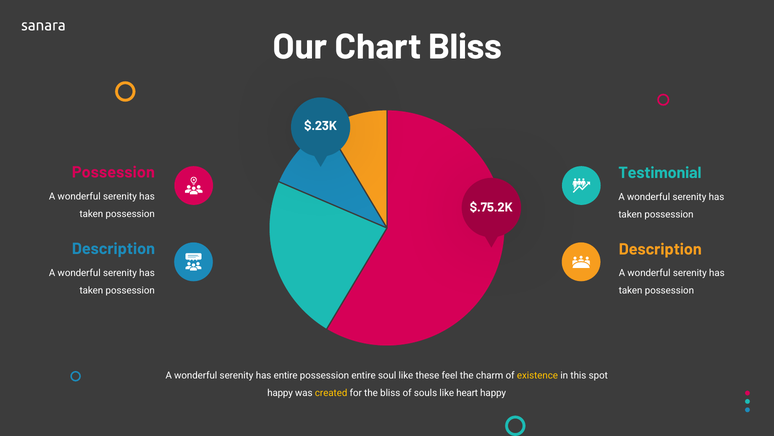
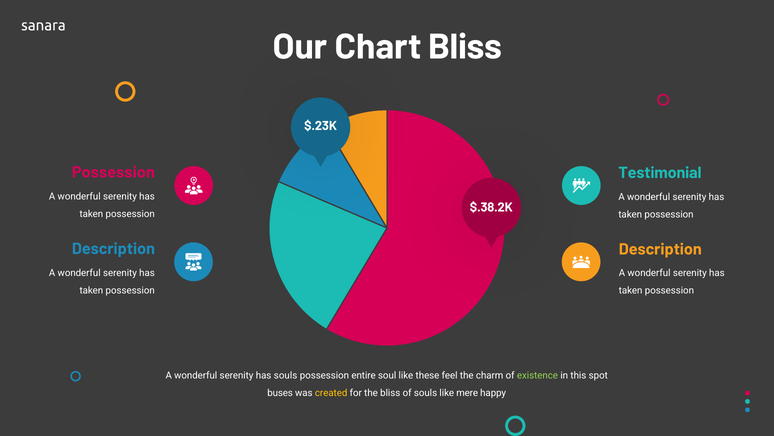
$.75.2K: $.75.2K -> $.38.2K
has entire: entire -> souls
existence colour: yellow -> light green
happy at (280, 392): happy -> buses
heart: heart -> mere
